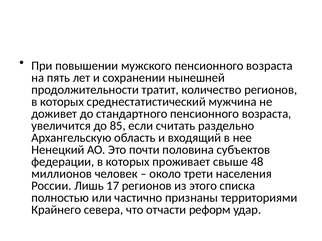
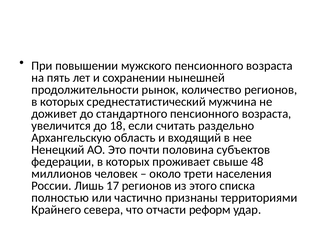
тратит: тратит -> рынок
85: 85 -> 18
